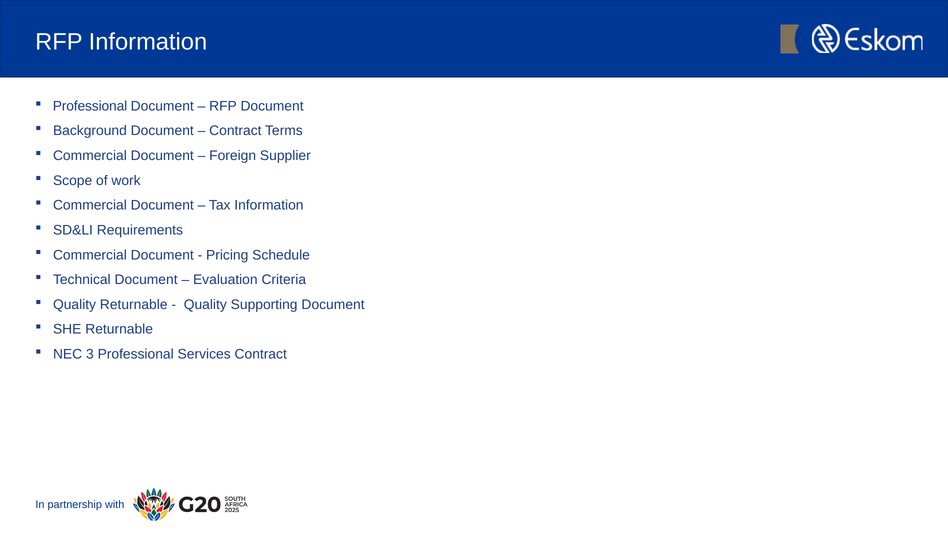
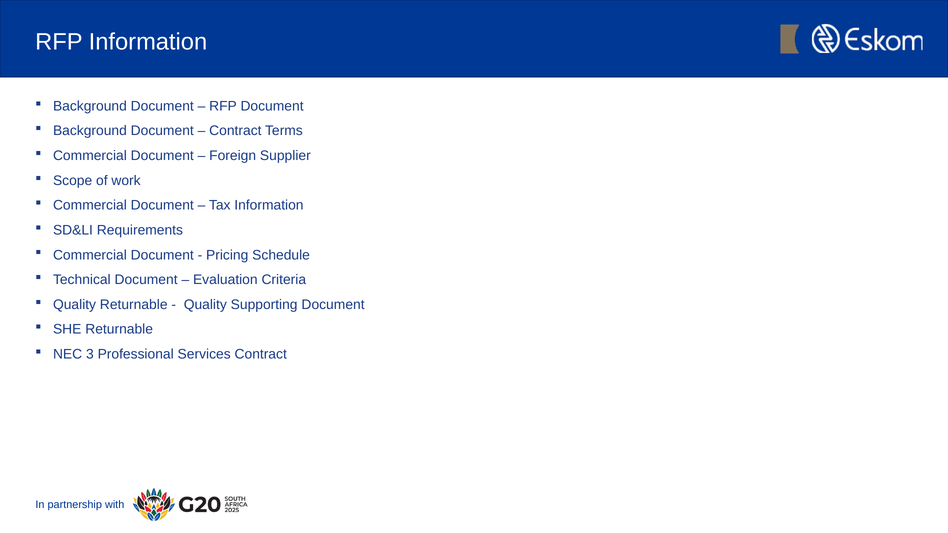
Professional at (90, 106): Professional -> Background
